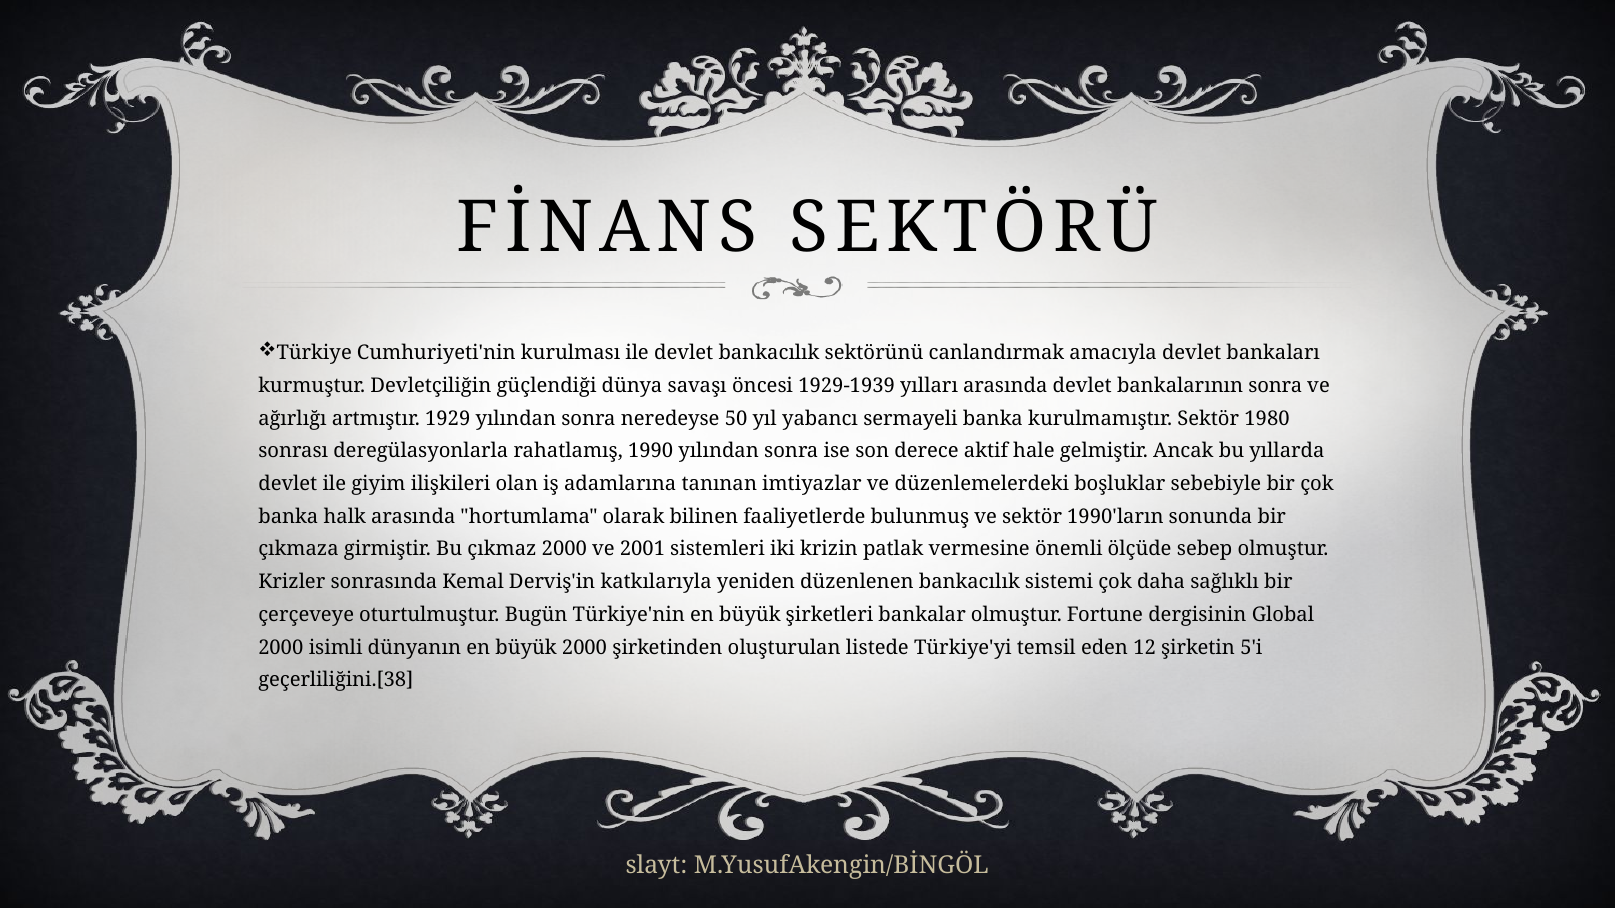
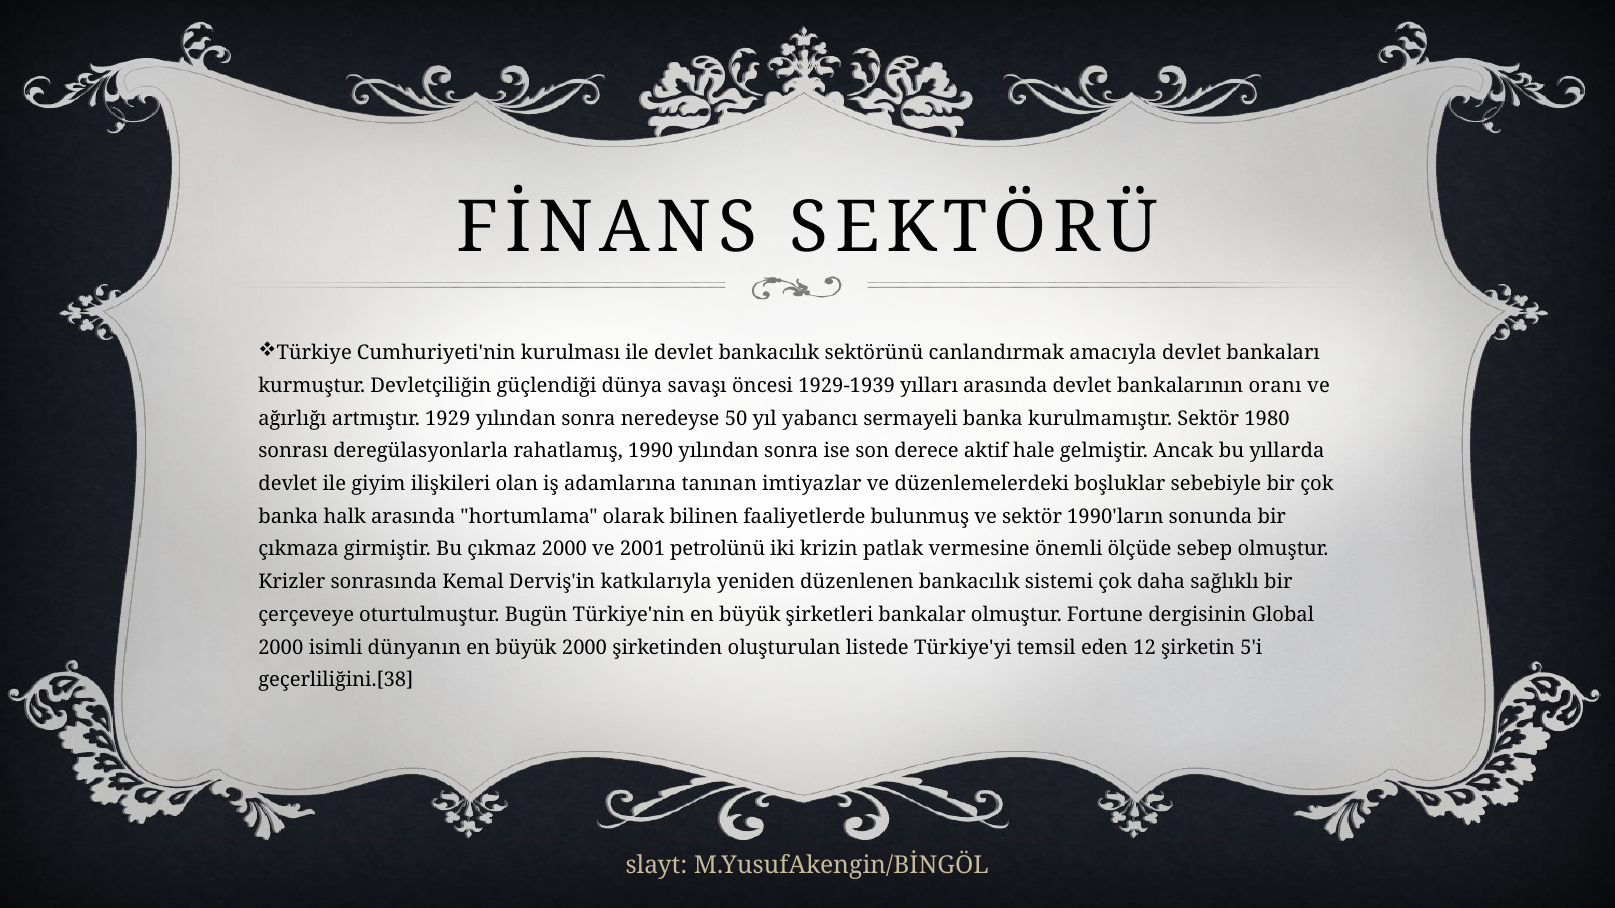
bankalarının sonra: sonra -> oranı
sistemleri: sistemleri -> petrolünü
